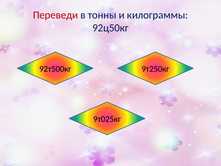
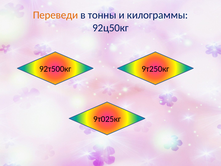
Переведи colour: red -> orange
